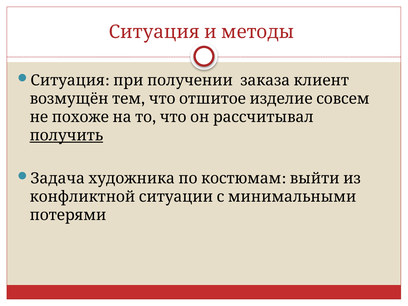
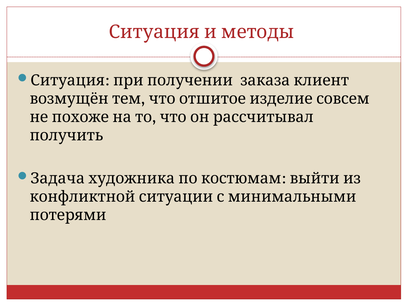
получить underline: present -> none
